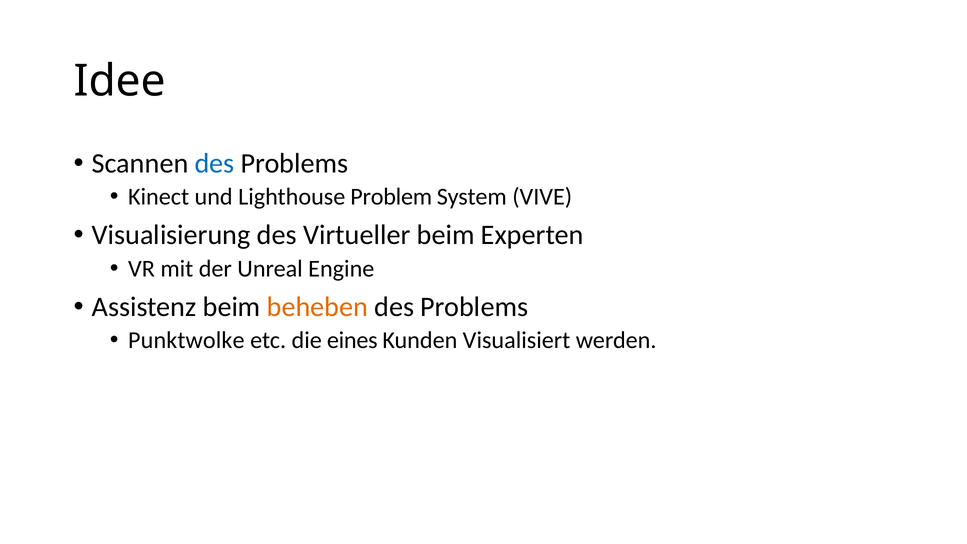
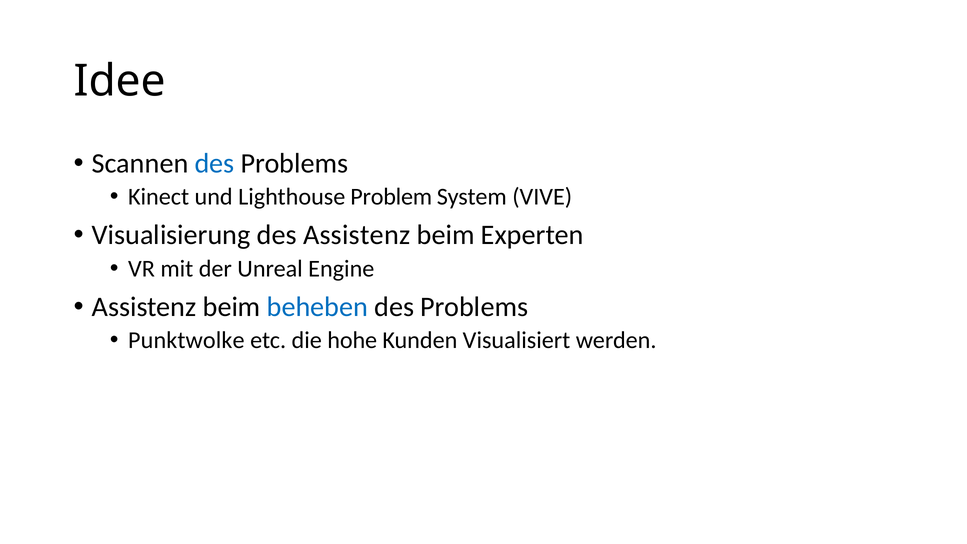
des Virtueller: Virtueller -> Assistenz
beheben colour: orange -> blue
eines: eines -> hohe
